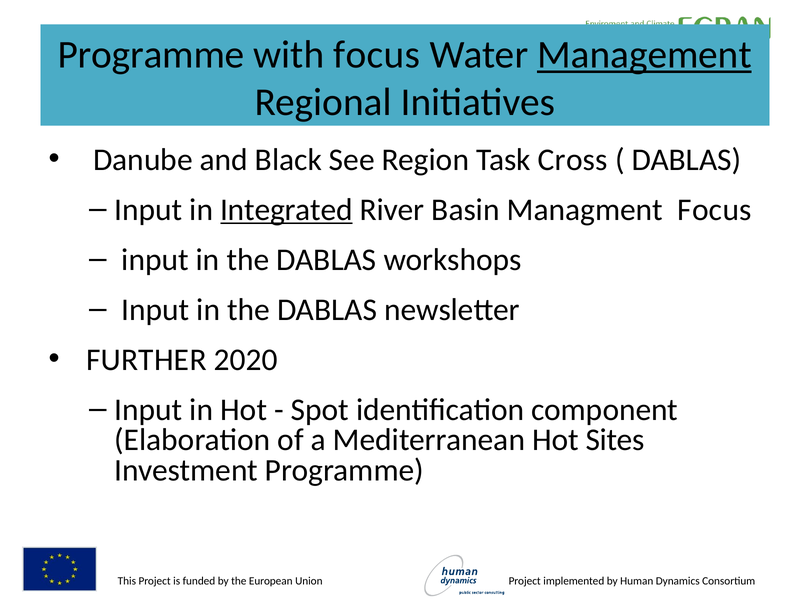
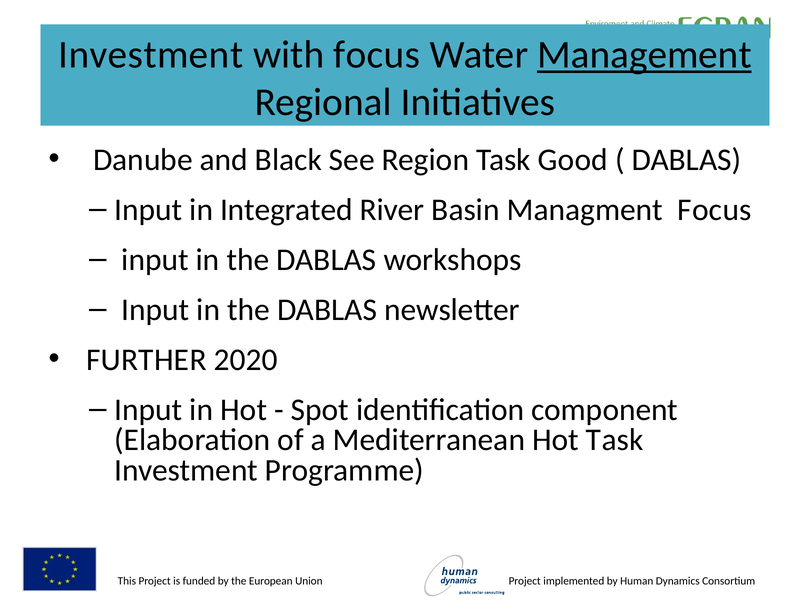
Programme at (151, 55): Programme -> Investment
Cross: Cross -> Good
Integrated underline: present -> none
Hot Sites: Sites -> Task
